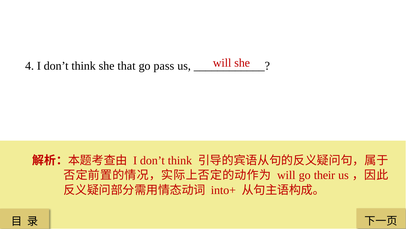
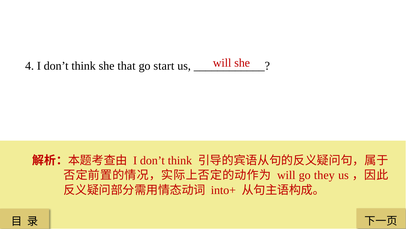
pass: pass -> start
their: their -> they
